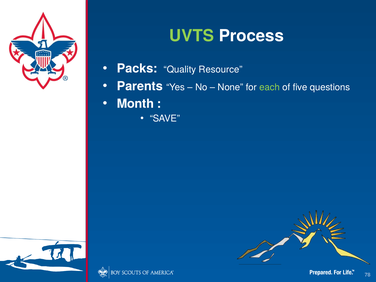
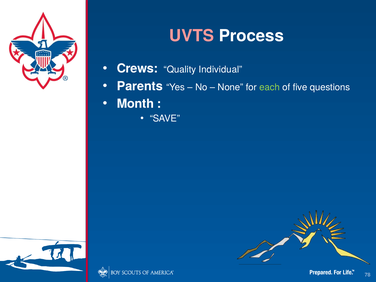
UVTS colour: light green -> pink
Packs: Packs -> Crews
Resource: Resource -> Individual
